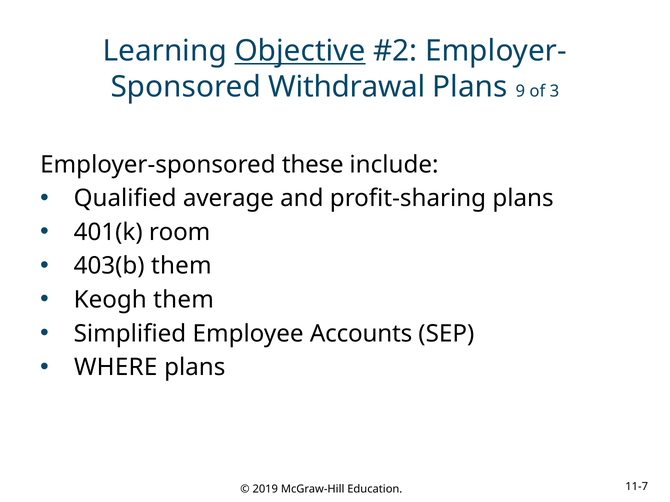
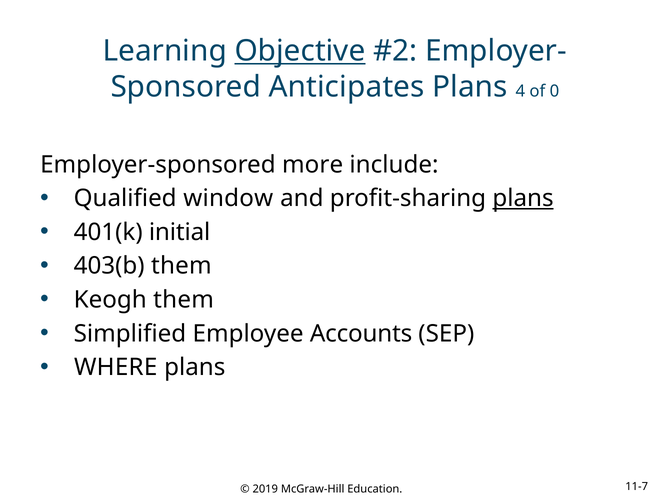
Withdrawal: Withdrawal -> Anticipates
9: 9 -> 4
3: 3 -> 0
these: these -> more
average: average -> window
plans at (523, 199) underline: none -> present
room: room -> initial
